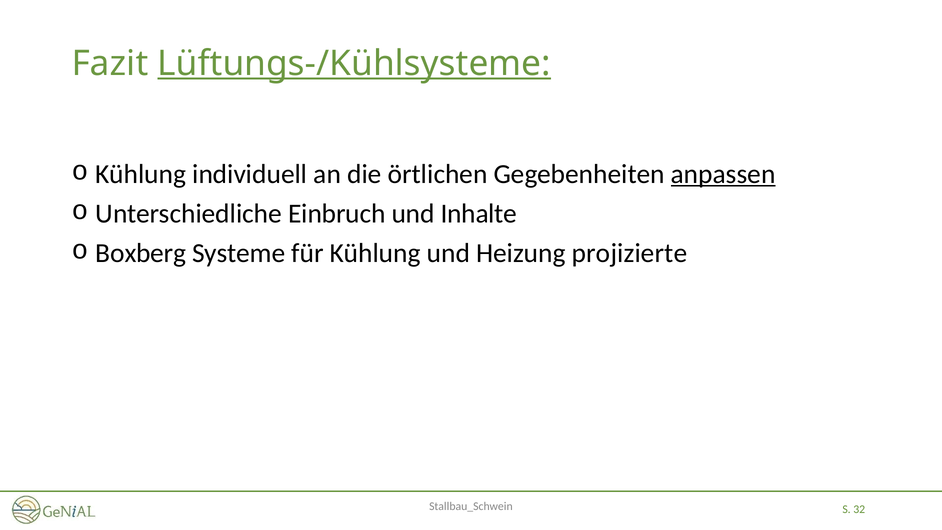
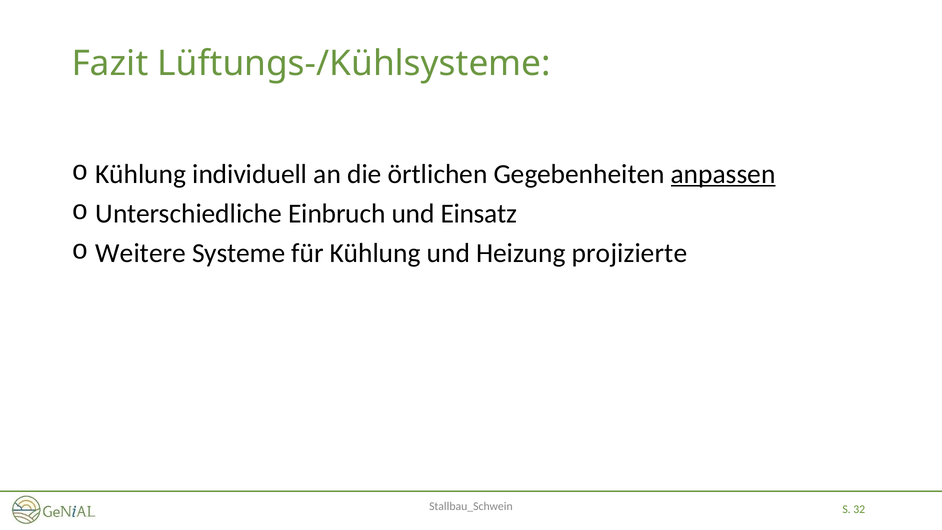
Lüftungs-/Kühlsysteme underline: present -> none
Inhalte: Inhalte -> Einsatz
Boxberg: Boxberg -> Weitere
